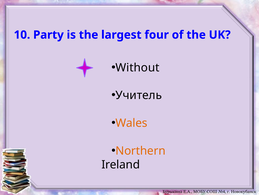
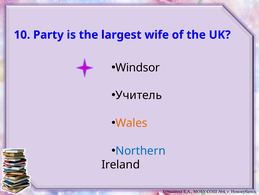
four: four -> wife
Without: Without -> Windsor
Northern colour: orange -> blue
